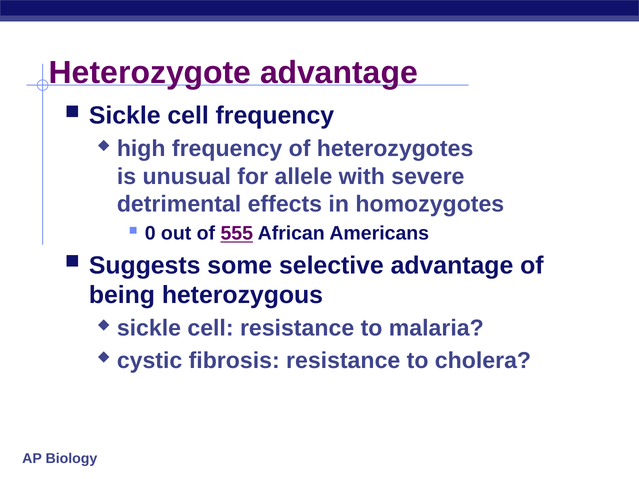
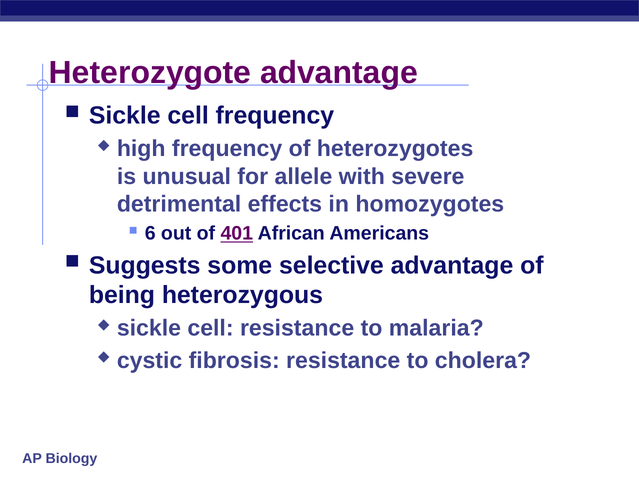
0: 0 -> 6
555: 555 -> 401
